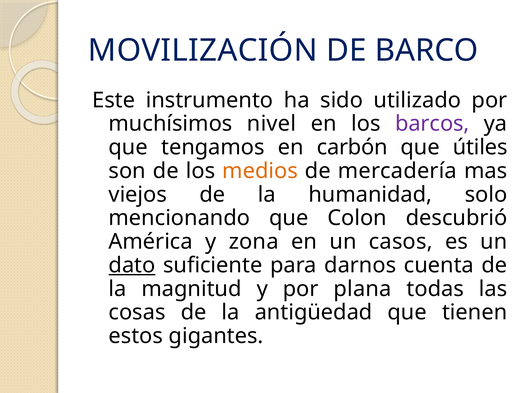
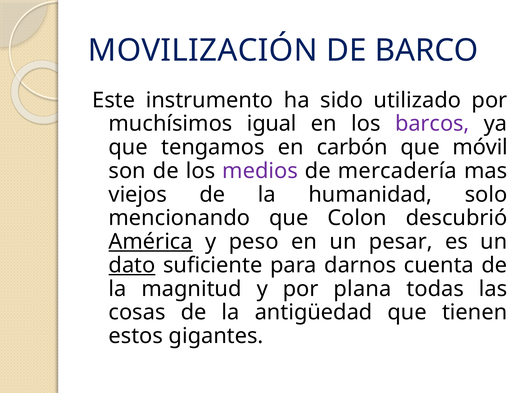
nivel: nivel -> igual
útiles: útiles -> móvil
medios colour: orange -> purple
América underline: none -> present
zona: zona -> peso
casos: casos -> pesar
